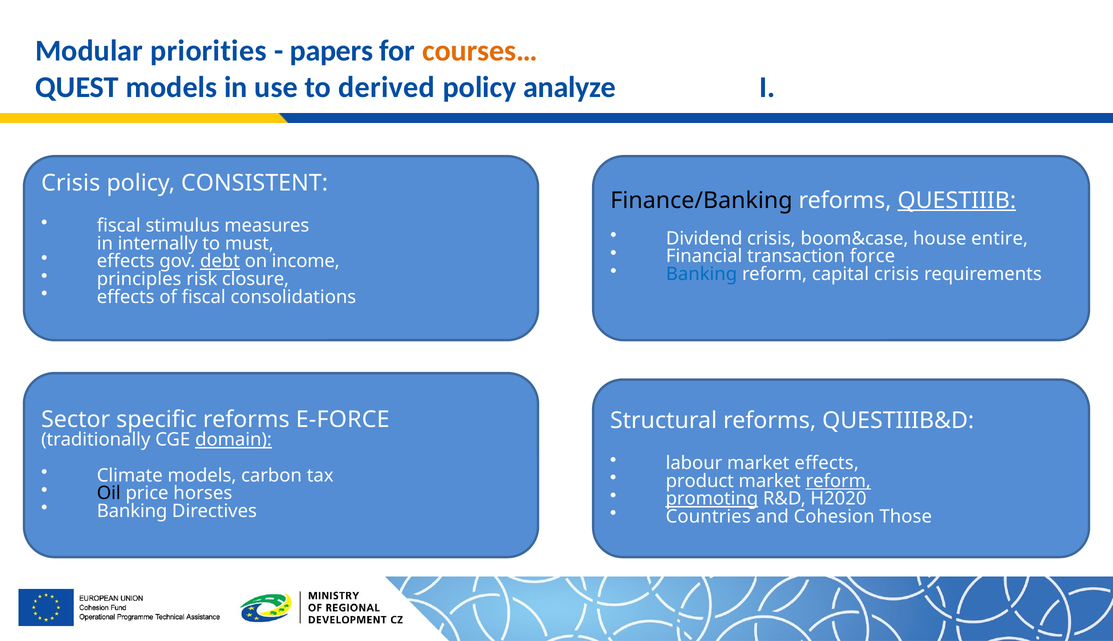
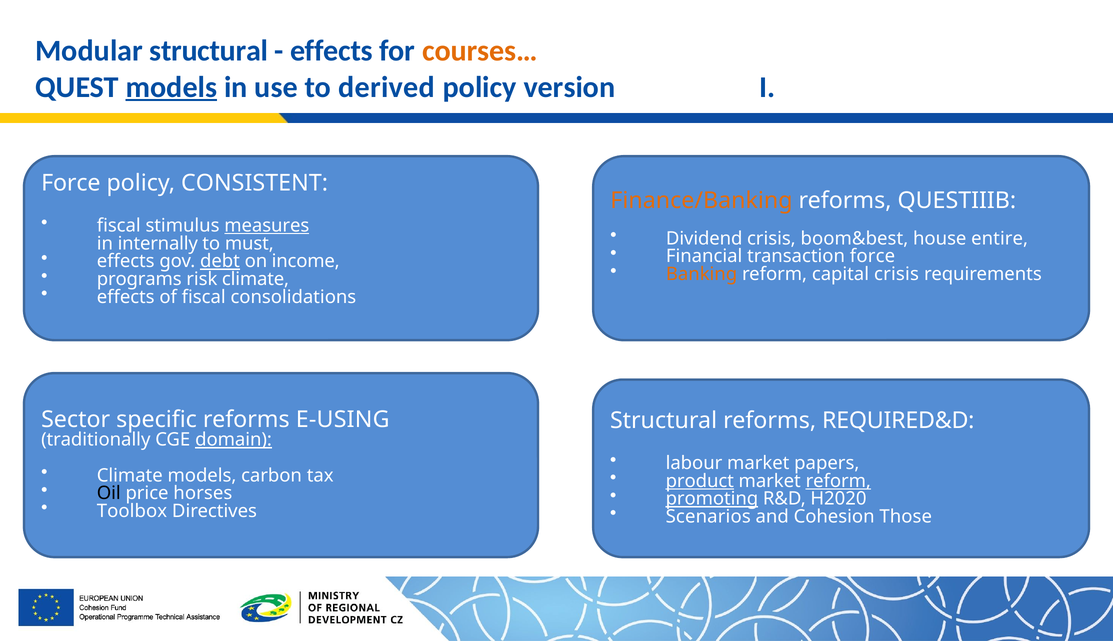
Modular priorities: priorities -> structural
papers at (331, 51): papers -> effects
models at (171, 87) underline: none -> present
analyze: analyze -> version
Crisis at (71, 183): Crisis -> Force
Finance/Banking colour: black -> orange
QUESTIIIB underline: present -> none
measures underline: none -> present
boom&case: boom&case -> boom&best
Banking at (702, 274) colour: blue -> orange
principles: principles -> programs
risk closure: closure -> climate
E-FORCE: E-FORCE -> E-USING
QUESTIIIB&D: QUESTIIIB&D -> REQUIRED&D
market effects: effects -> papers
product underline: none -> present
Banking at (132, 511): Banking -> Toolbox
Countries: Countries -> Scenarios
